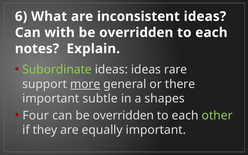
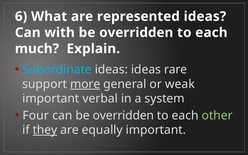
inconsistent: inconsistent -> represented
notes: notes -> much
Subordinate colour: light green -> light blue
there: there -> weak
subtle: subtle -> verbal
shapes: shapes -> system
they underline: none -> present
